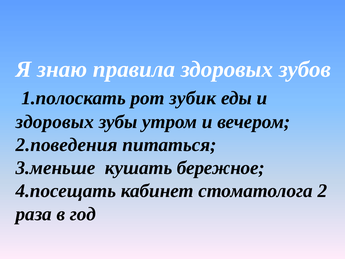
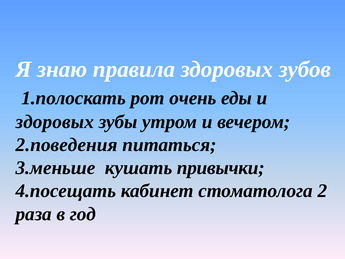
зубик: зубик -> очень
бережное: бережное -> привычки
